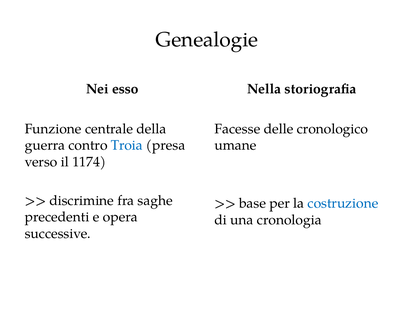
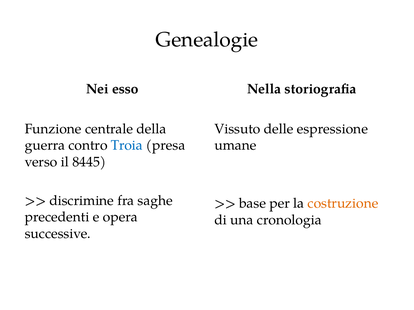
Facesse: Facesse -> Vissuto
cronologico: cronologico -> espressione
1174: 1174 -> 8445
costruzione colour: blue -> orange
